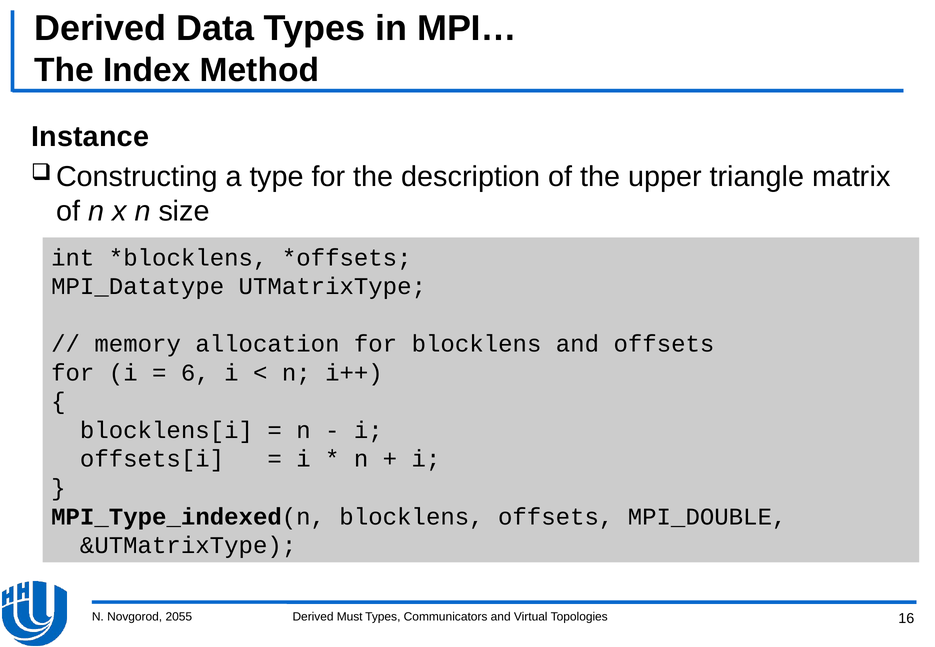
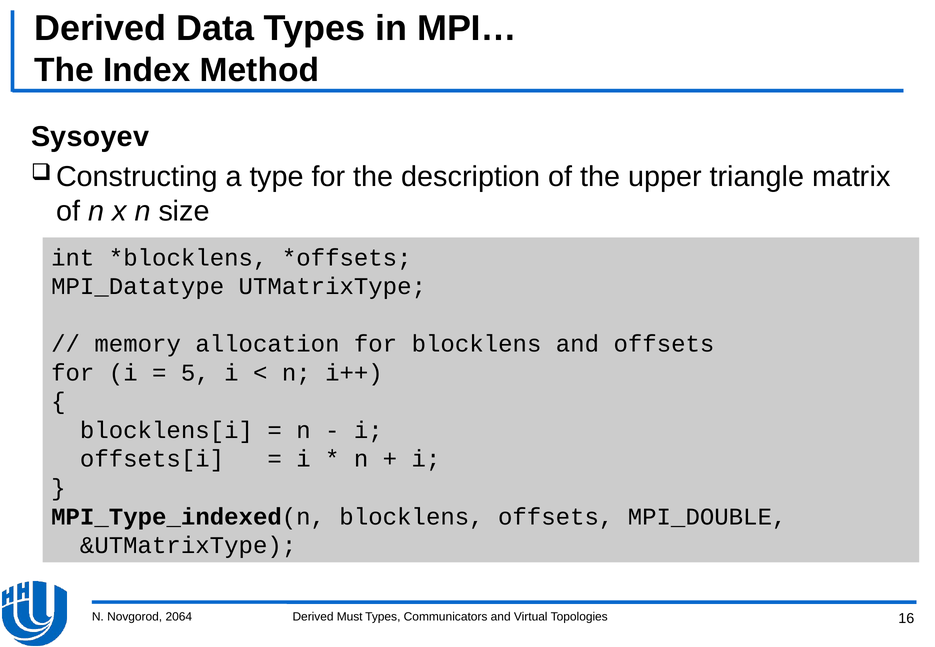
Instance: Instance -> Sysoyev
6: 6 -> 5
2055: 2055 -> 2064
